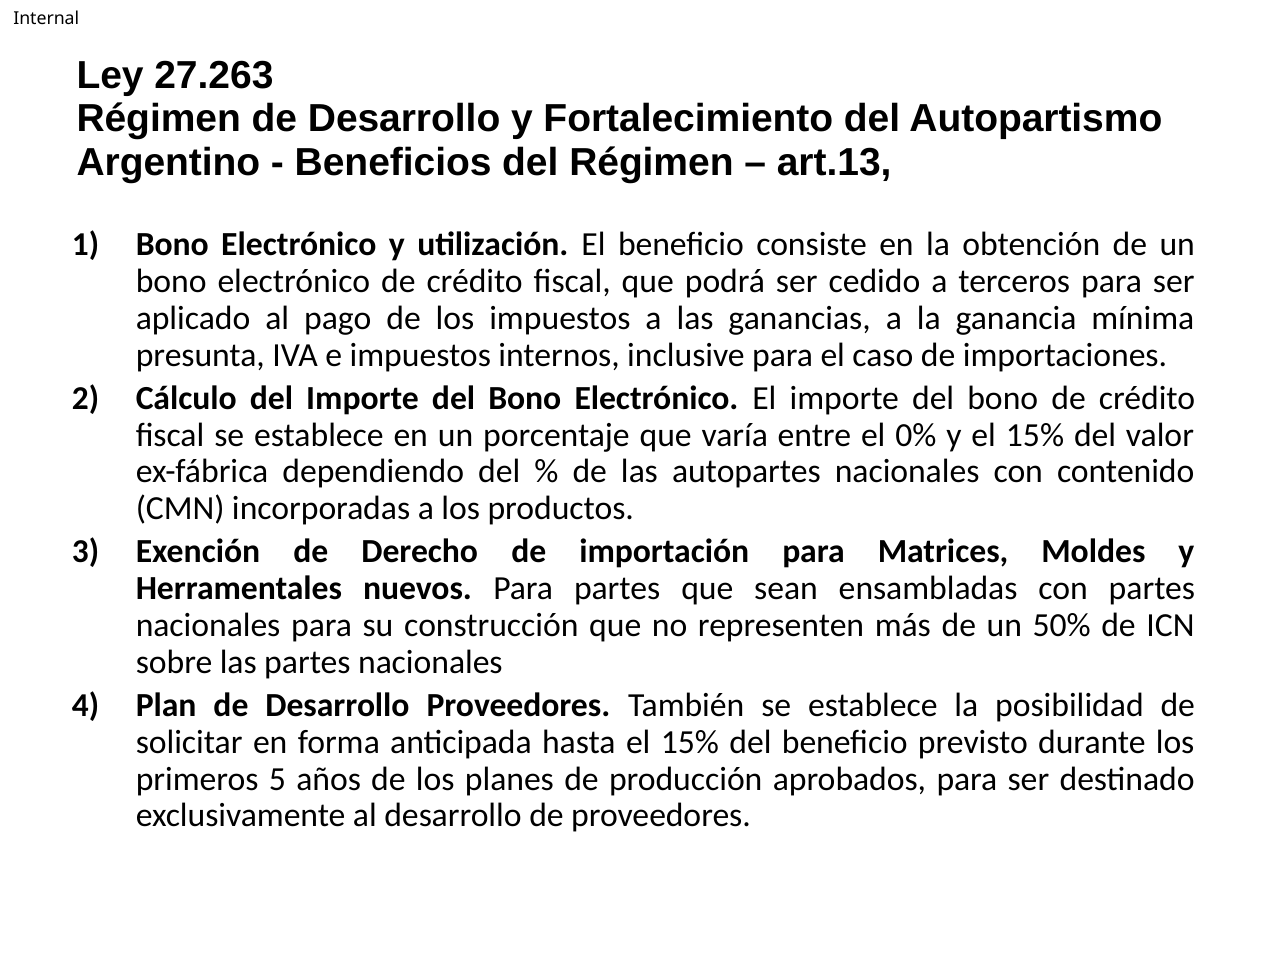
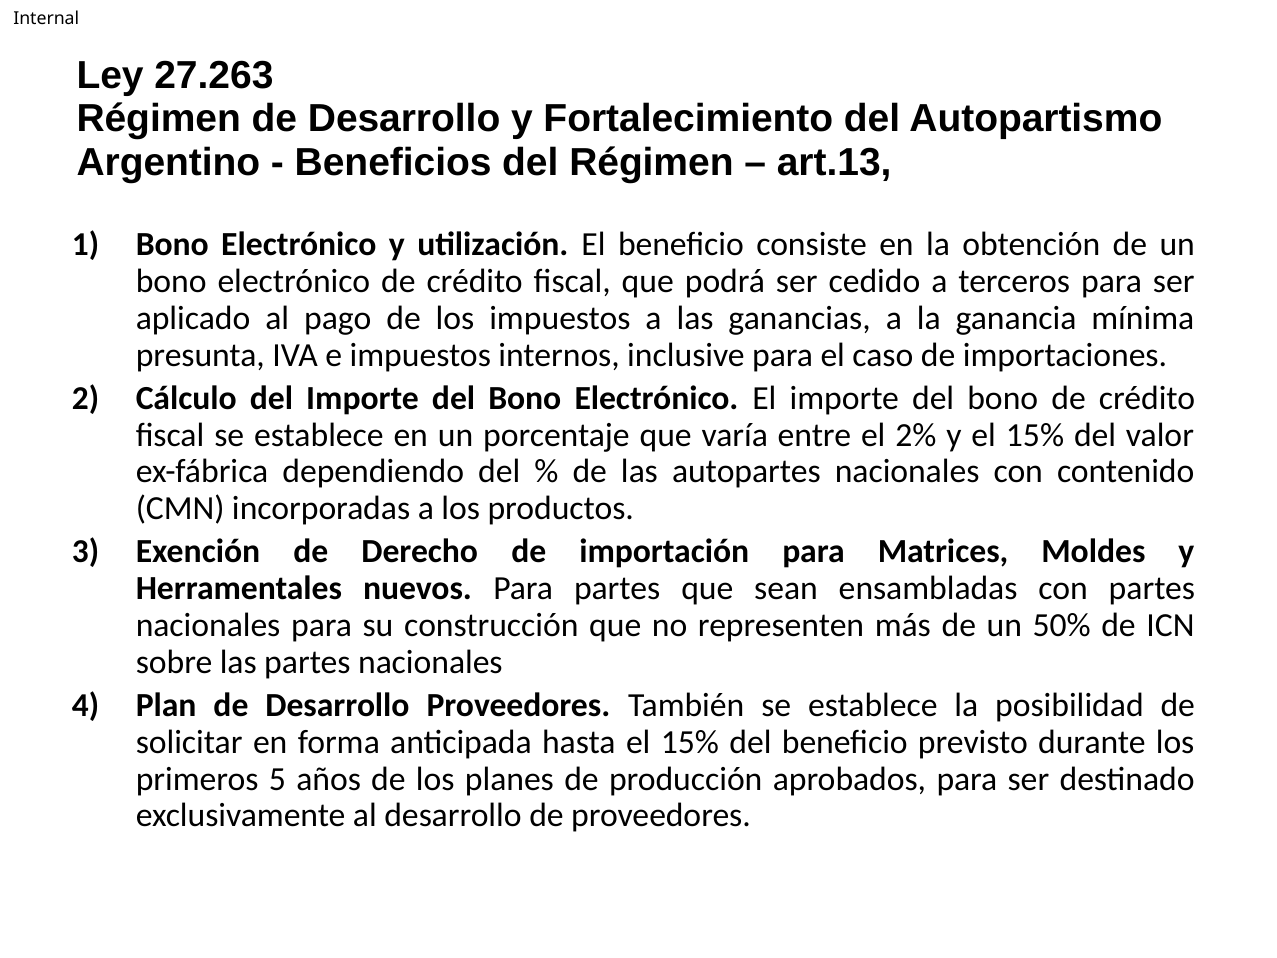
0%: 0% -> 2%
